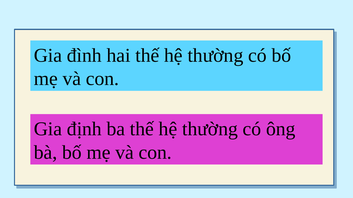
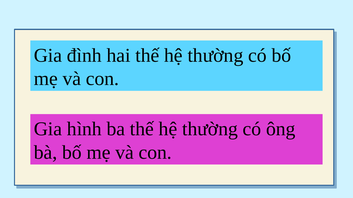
định: định -> hình
